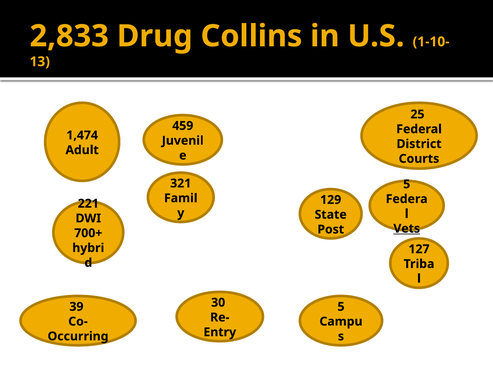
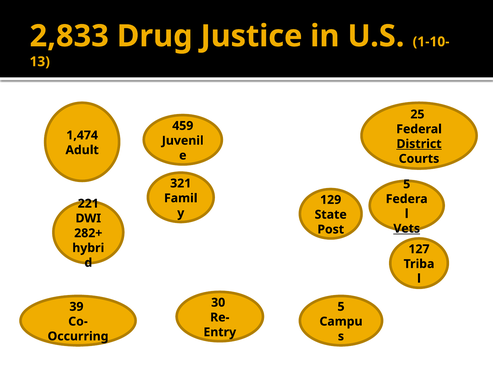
Collins: Collins -> Justice
District underline: none -> present
700+: 700+ -> 282+
